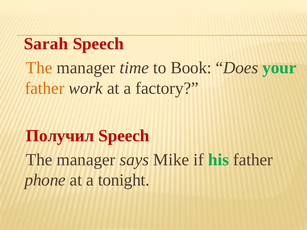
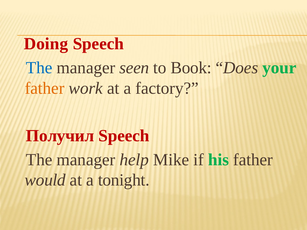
Sarah: Sarah -> Doing
The at (39, 68) colour: orange -> blue
time: time -> seen
says: says -> help
phone: phone -> would
